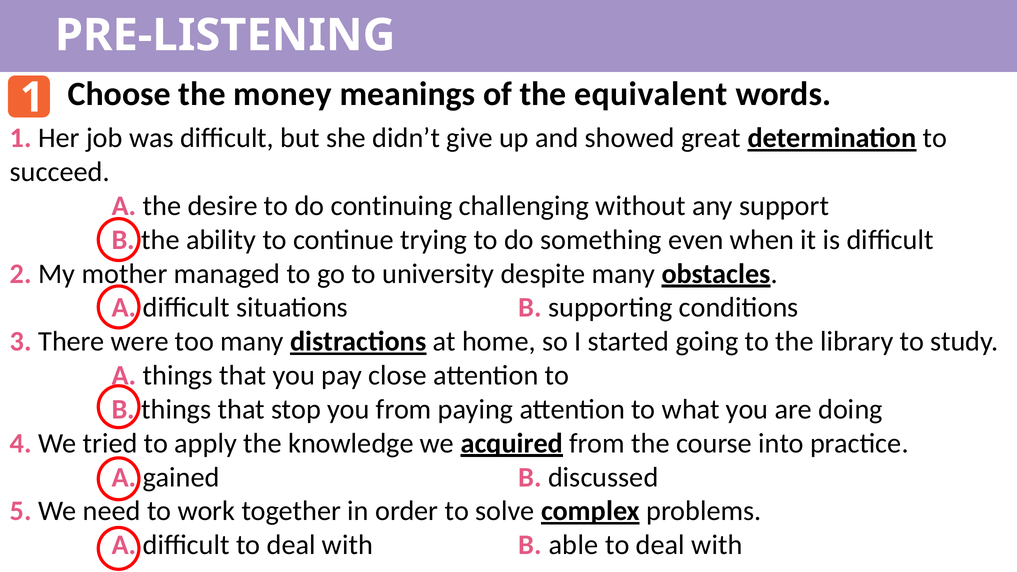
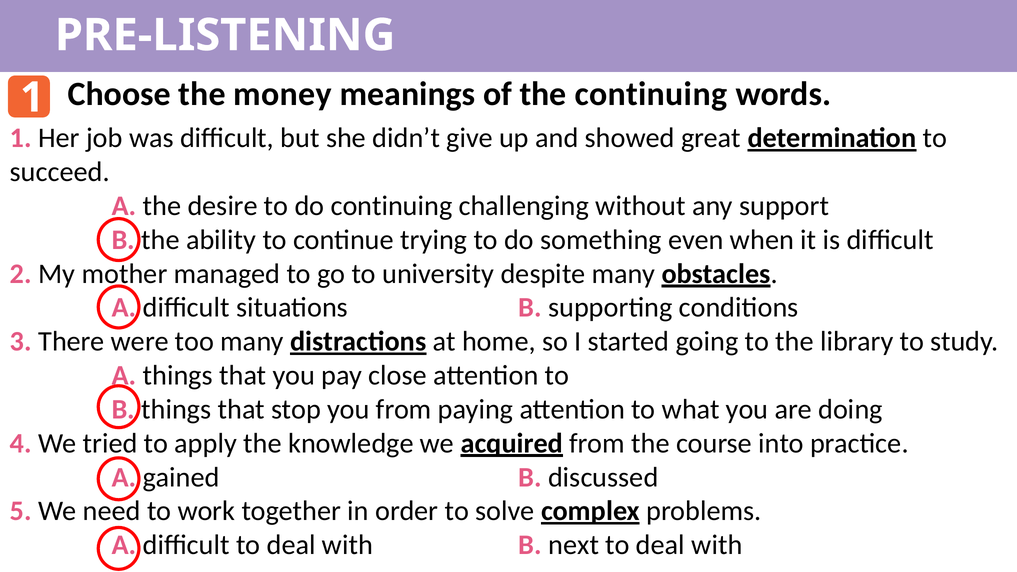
the equivalent: equivalent -> continuing
able: able -> next
